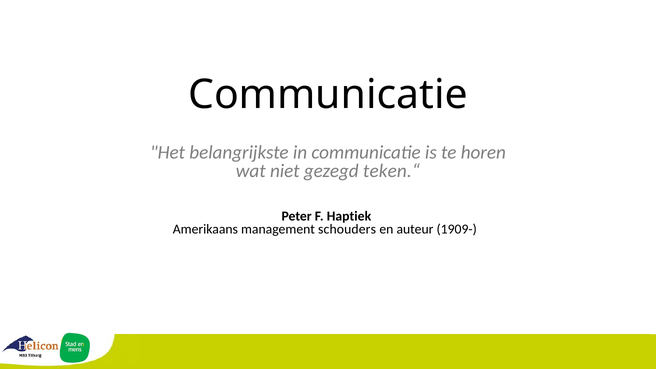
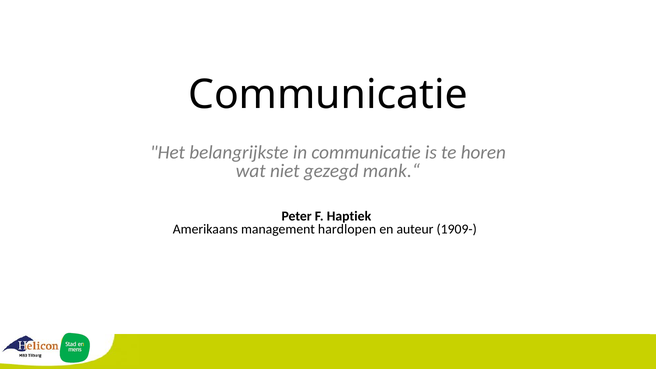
teken.“: teken.“ -> mank.“
schouders: schouders -> hardlopen
